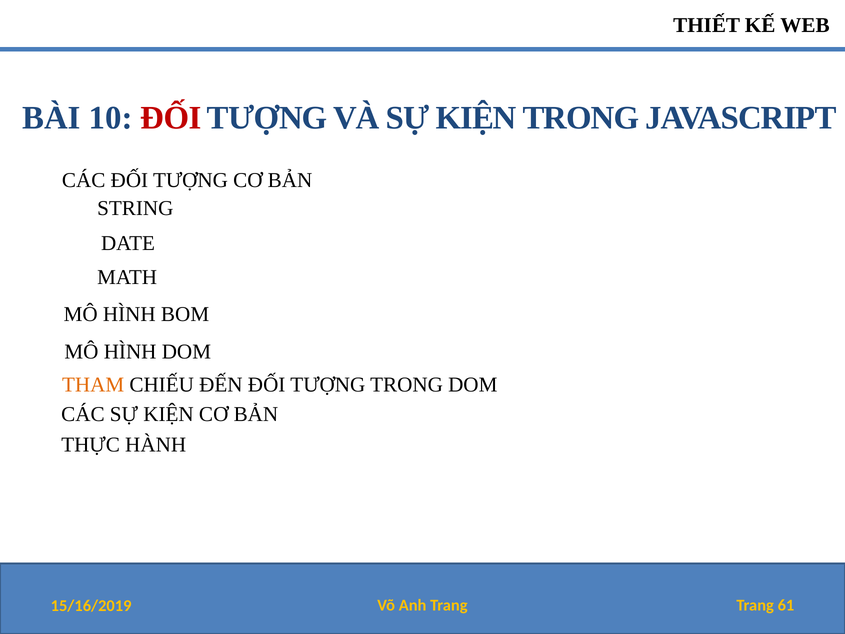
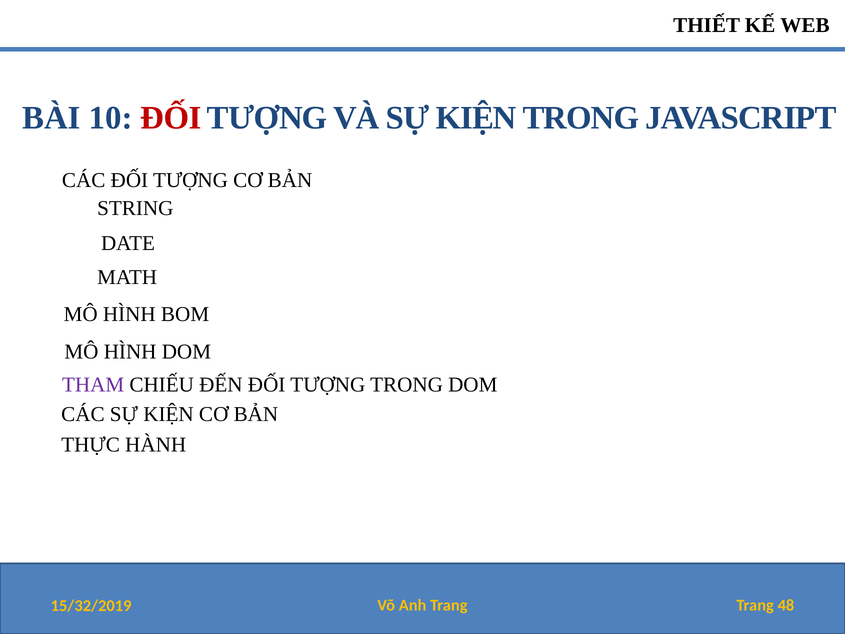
THAM colour: orange -> purple
15/16/2019: 15/16/2019 -> 15/32/2019
61: 61 -> 48
